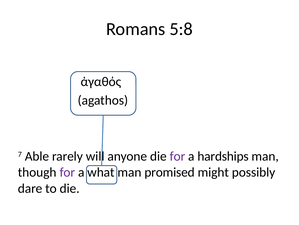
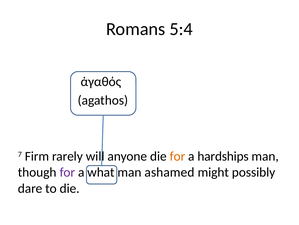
5:8: 5:8 -> 5:4
Able: Able -> Firm
for at (178, 156) colour: purple -> orange
promised: promised -> ashamed
